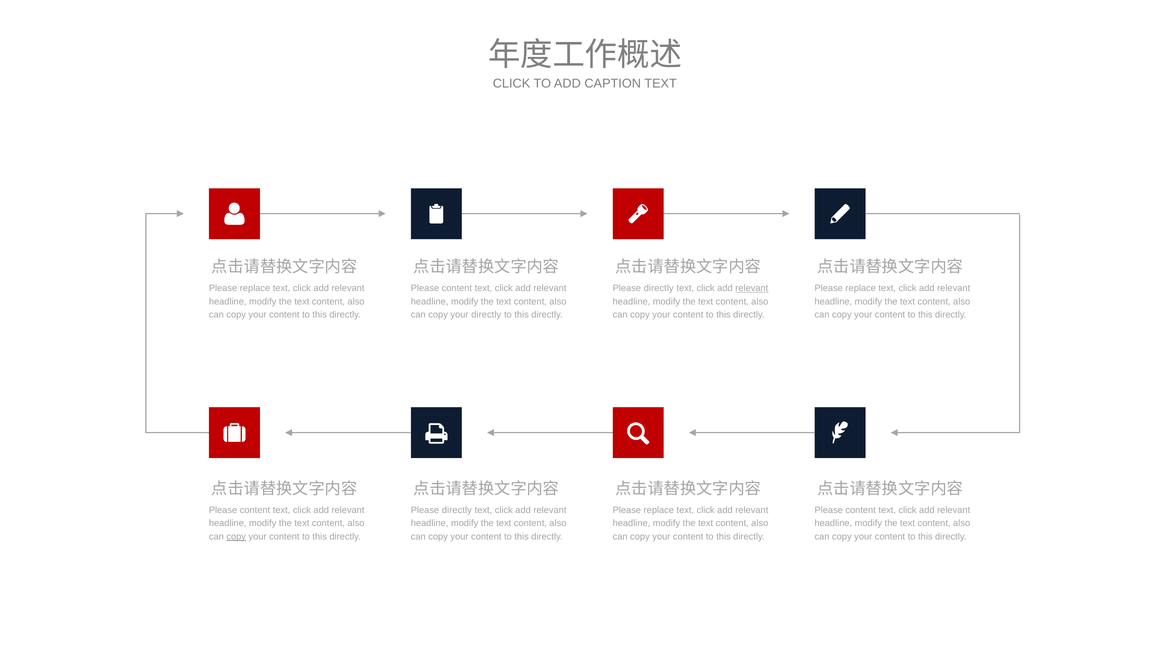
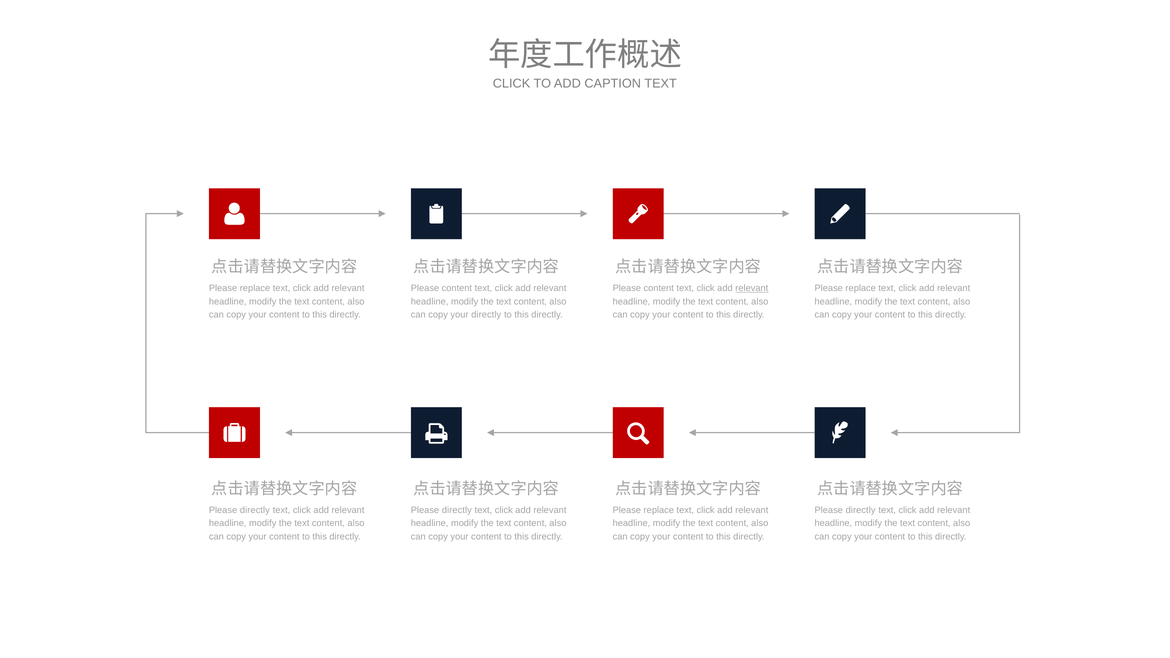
directly at (659, 288): directly -> content
content at (255, 510): content -> directly
content at (861, 510): content -> directly
copy at (236, 537) underline: present -> none
